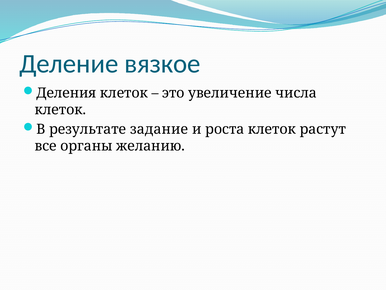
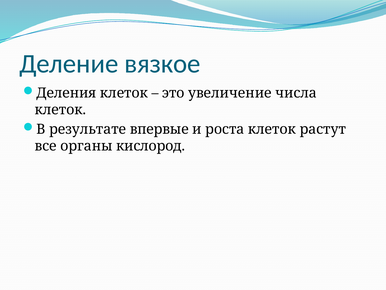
задание: задание -> впервые
желанию: желанию -> кислород
